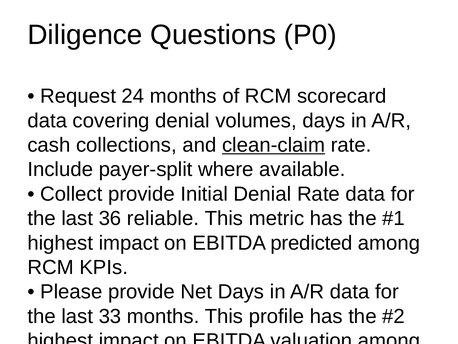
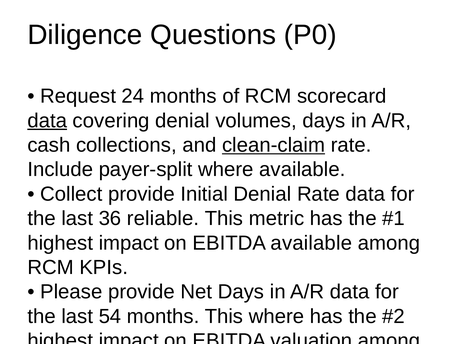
data at (47, 120) underline: none -> present
EBITDA predicted: predicted -> available
33: 33 -> 54
This profile: profile -> where
